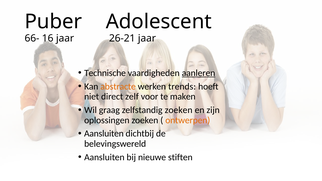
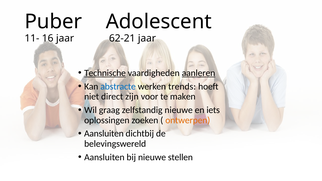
66-: 66- -> 11-
26-21: 26-21 -> 62-21
Technische underline: none -> present
abstracte colour: orange -> blue
zelf: zelf -> zijn
zelfstandig zoeken: zoeken -> nieuwe
zijn: zijn -> iets
stiften: stiften -> stellen
